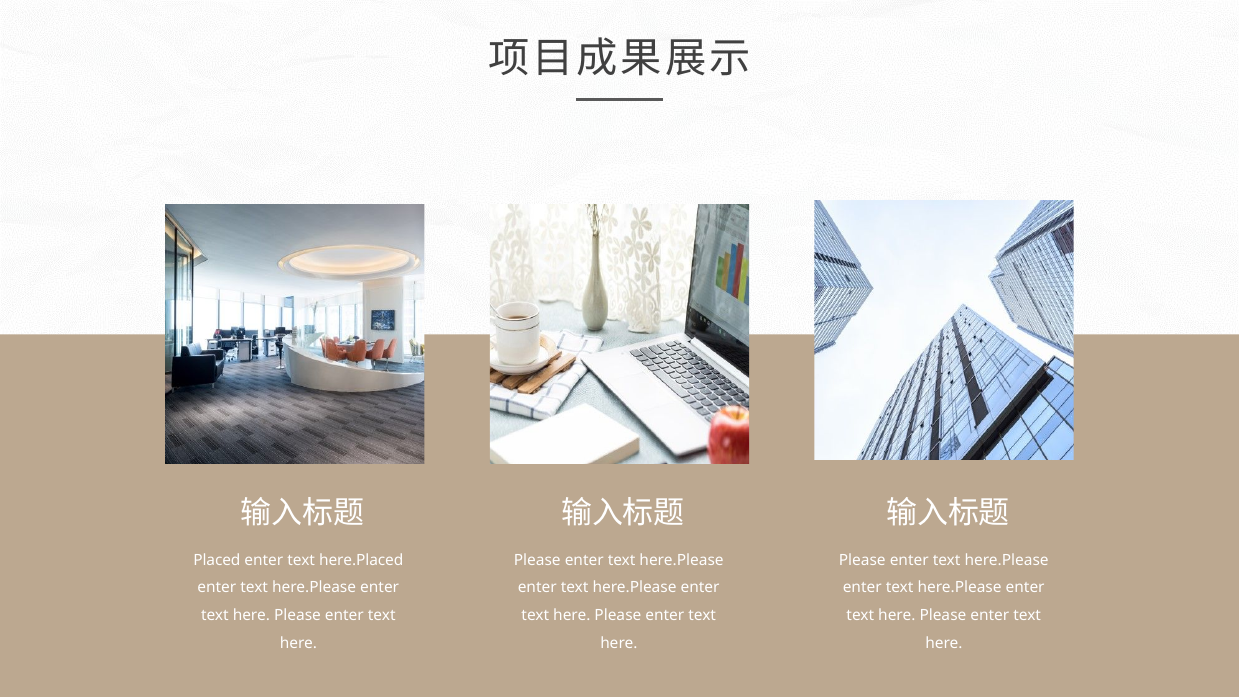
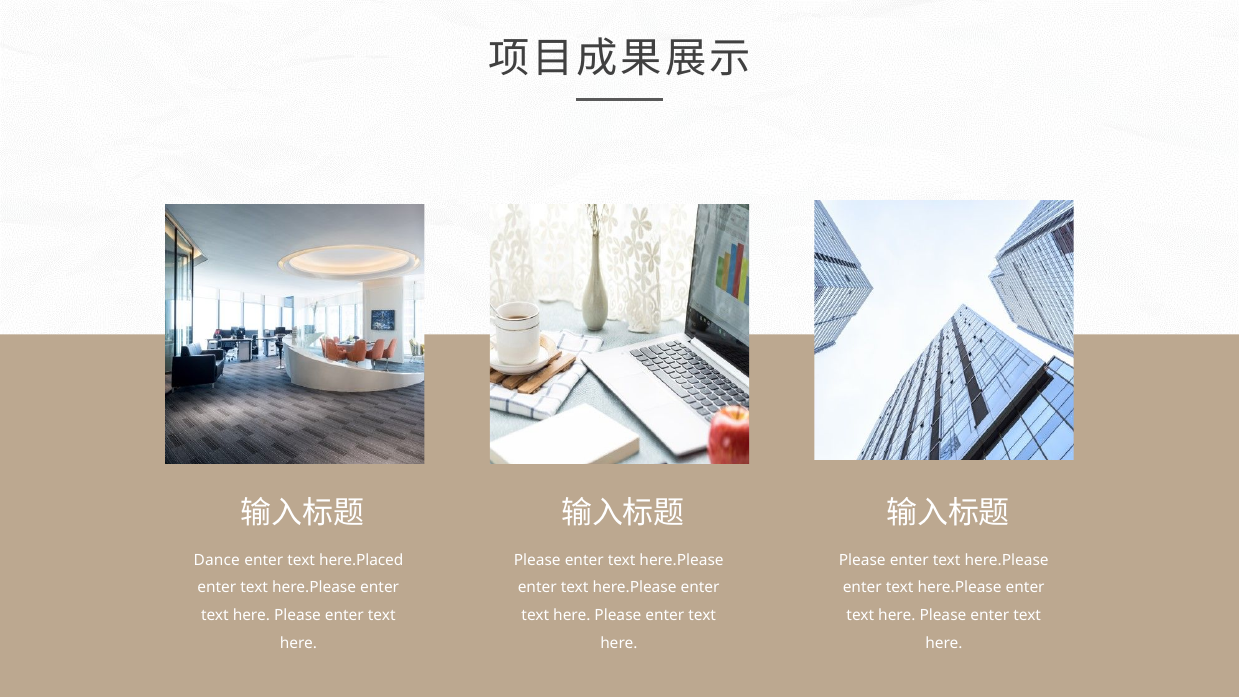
Placed: Placed -> Dance
